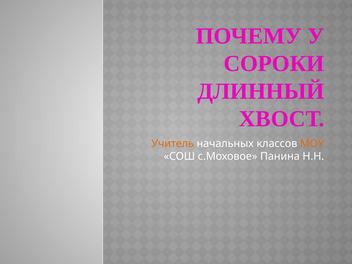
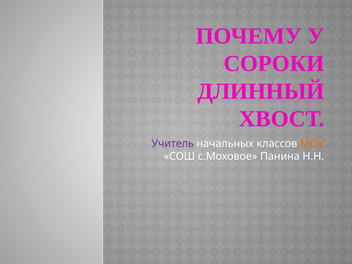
Учитель colour: orange -> purple
